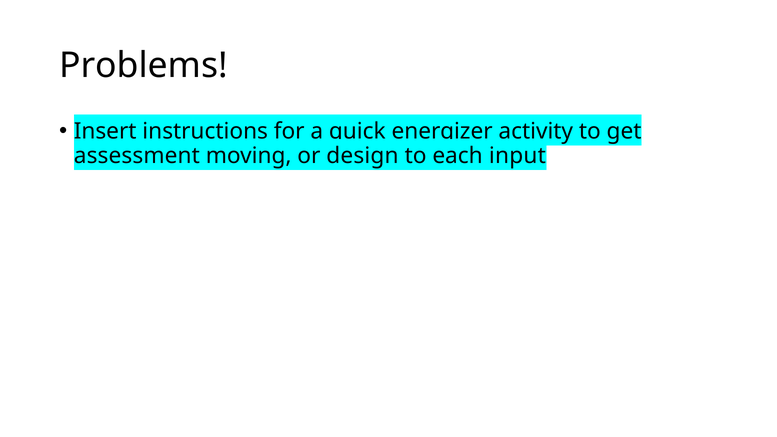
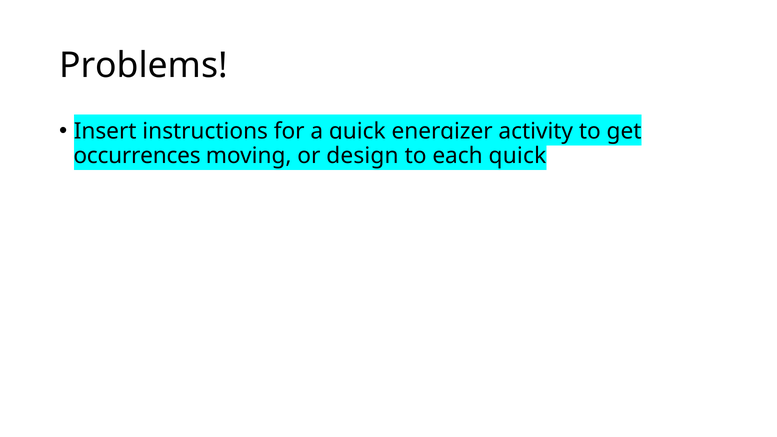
assessment: assessment -> occurrences
each input: input -> quick
